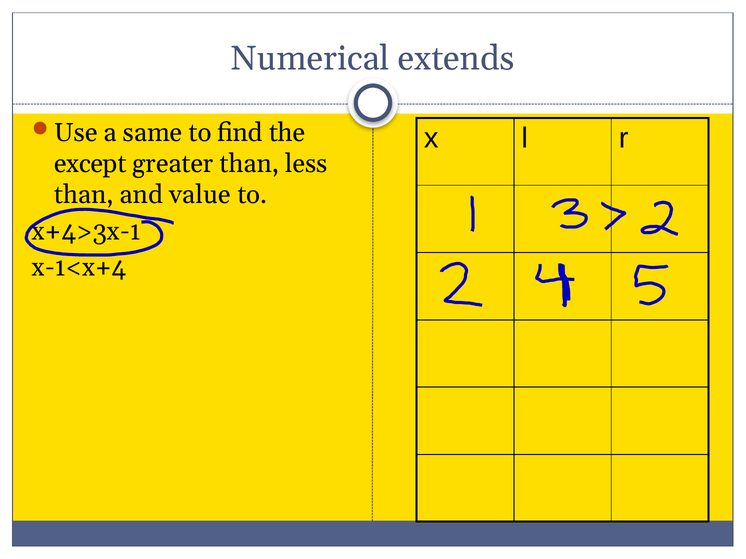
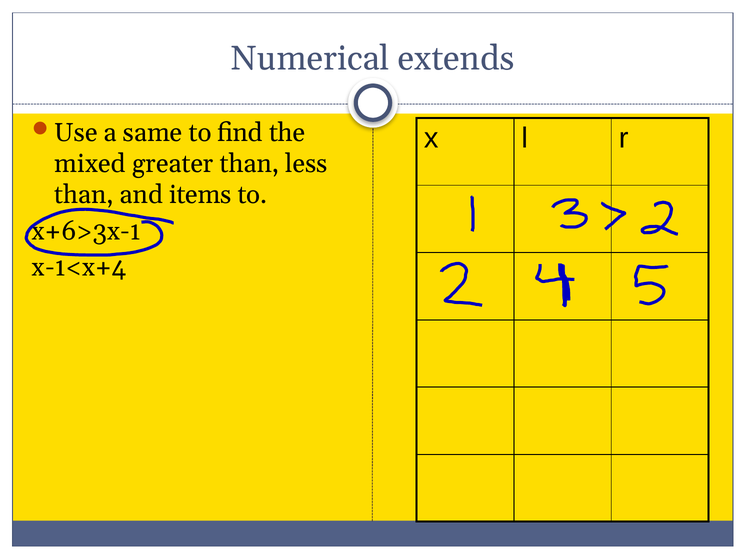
except: except -> mixed
value: value -> items
x+4>3x-1: x+4>3x-1 -> x+6>3x-1
